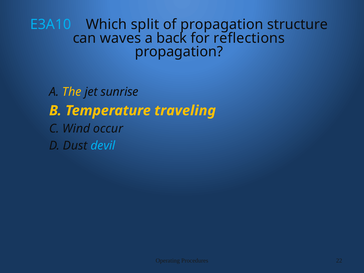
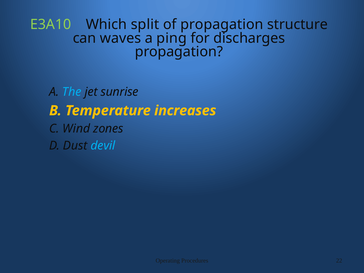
E3A10 colour: light blue -> light green
back: back -> ping
reflections: reflections -> discharges
The colour: yellow -> light blue
traveling: traveling -> increases
occur: occur -> zones
